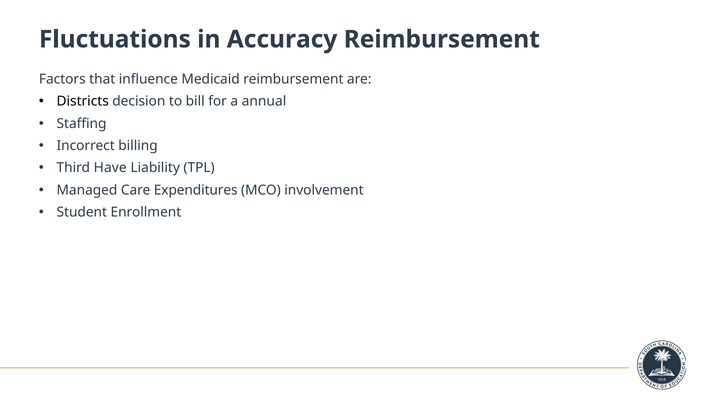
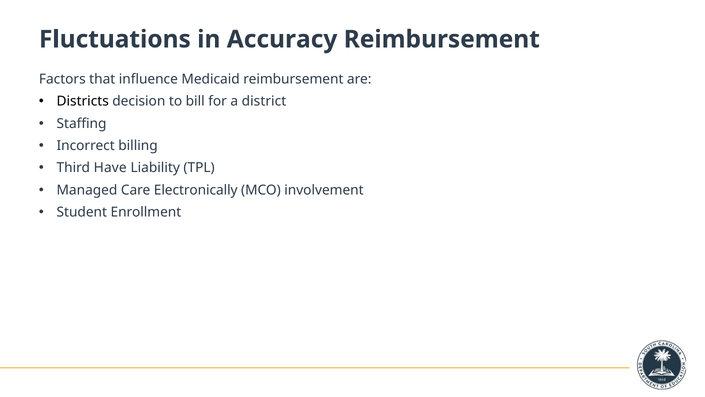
annual: annual -> district
Expenditures: Expenditures -> Electronically
